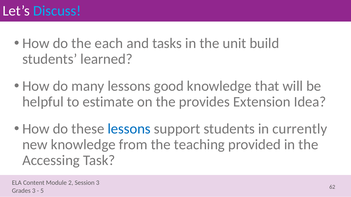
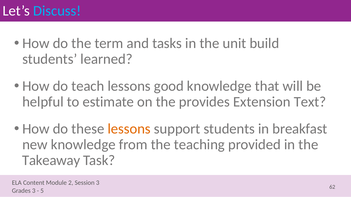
each: each -> term
many: many -> teach
Idea: Idea -> Text
lessons at (129, 129) colour: blue -> orange
currently: currently -> breakfast
Accessing: Accessing -> Takeaway
